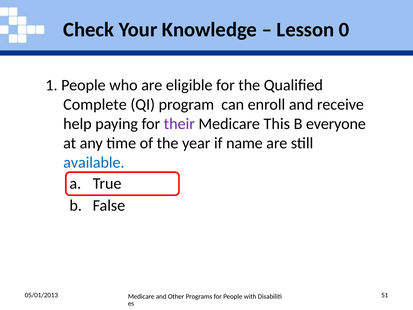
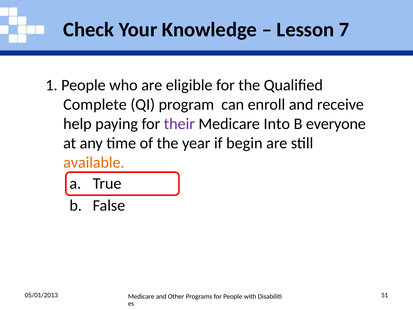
0: 0 -> 7
This: This -> Into
name: name -> begin
available colour: blue -> orange
